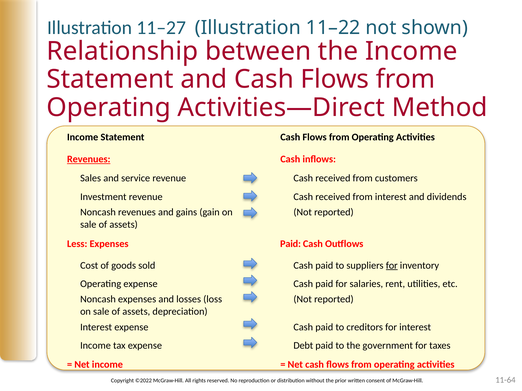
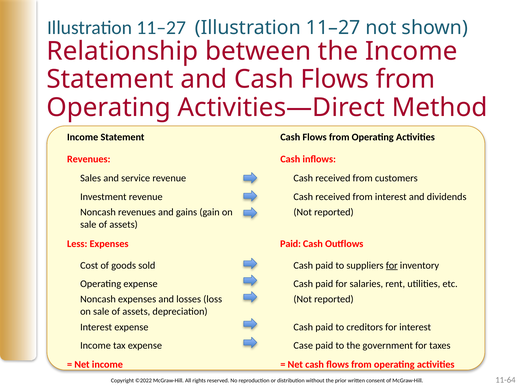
11–27 Illustration 11–22: 11–22 -> 11–27
Revenues at (89, 159) underline: present -> none
Debt: Debt -> Case
